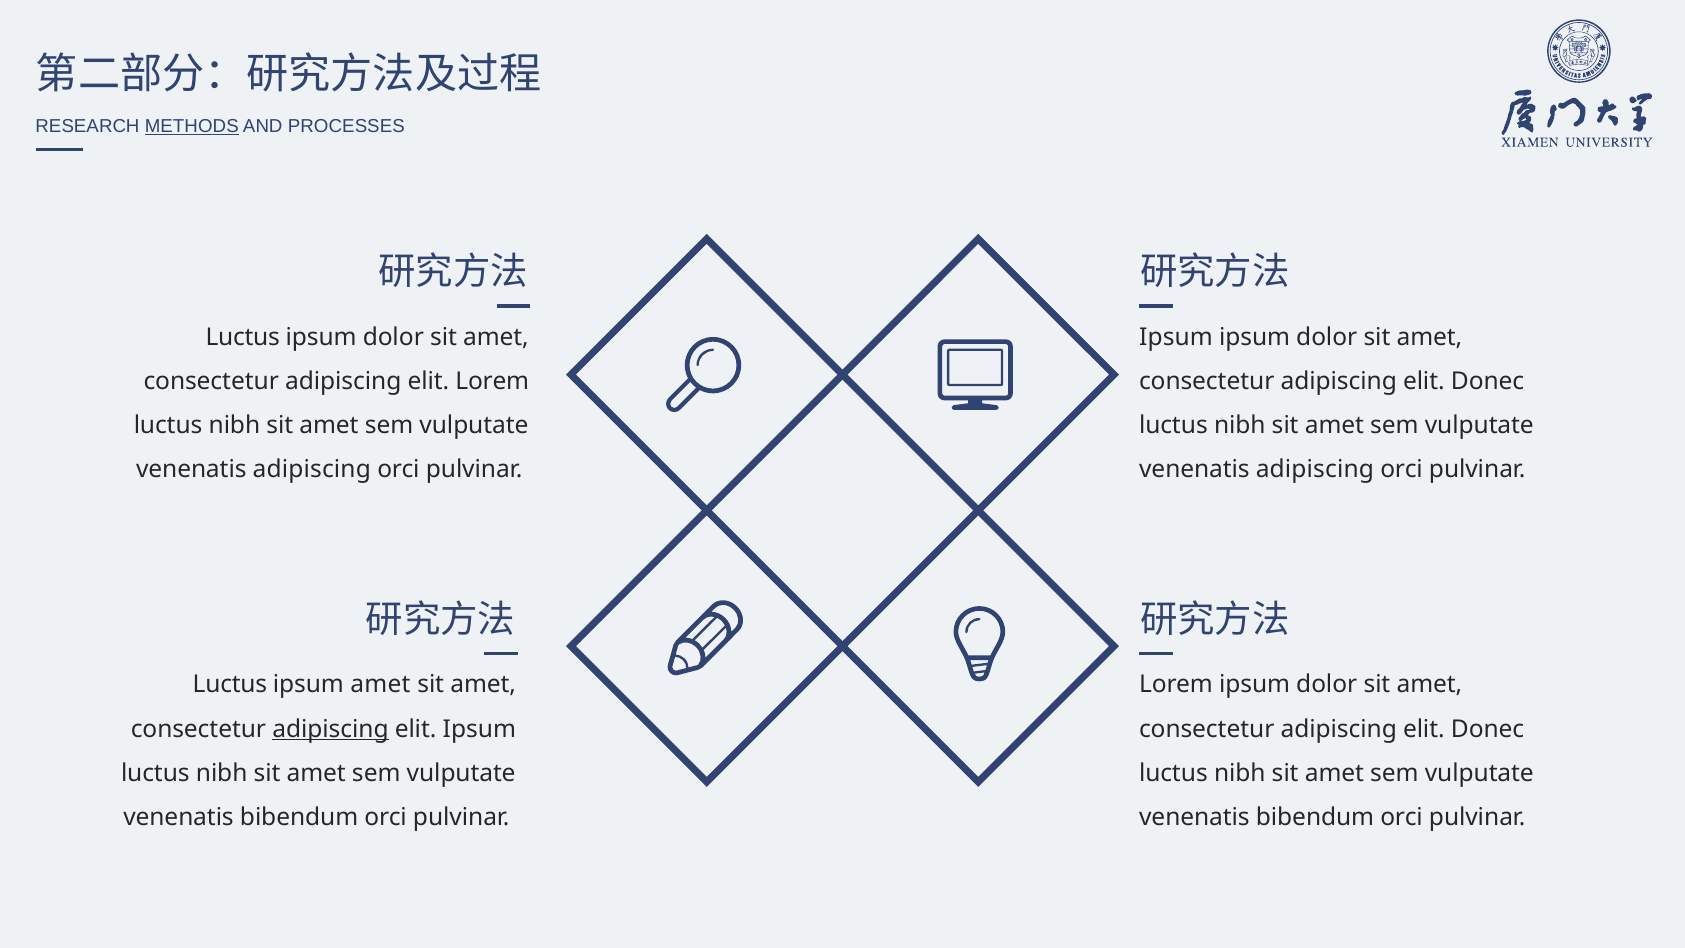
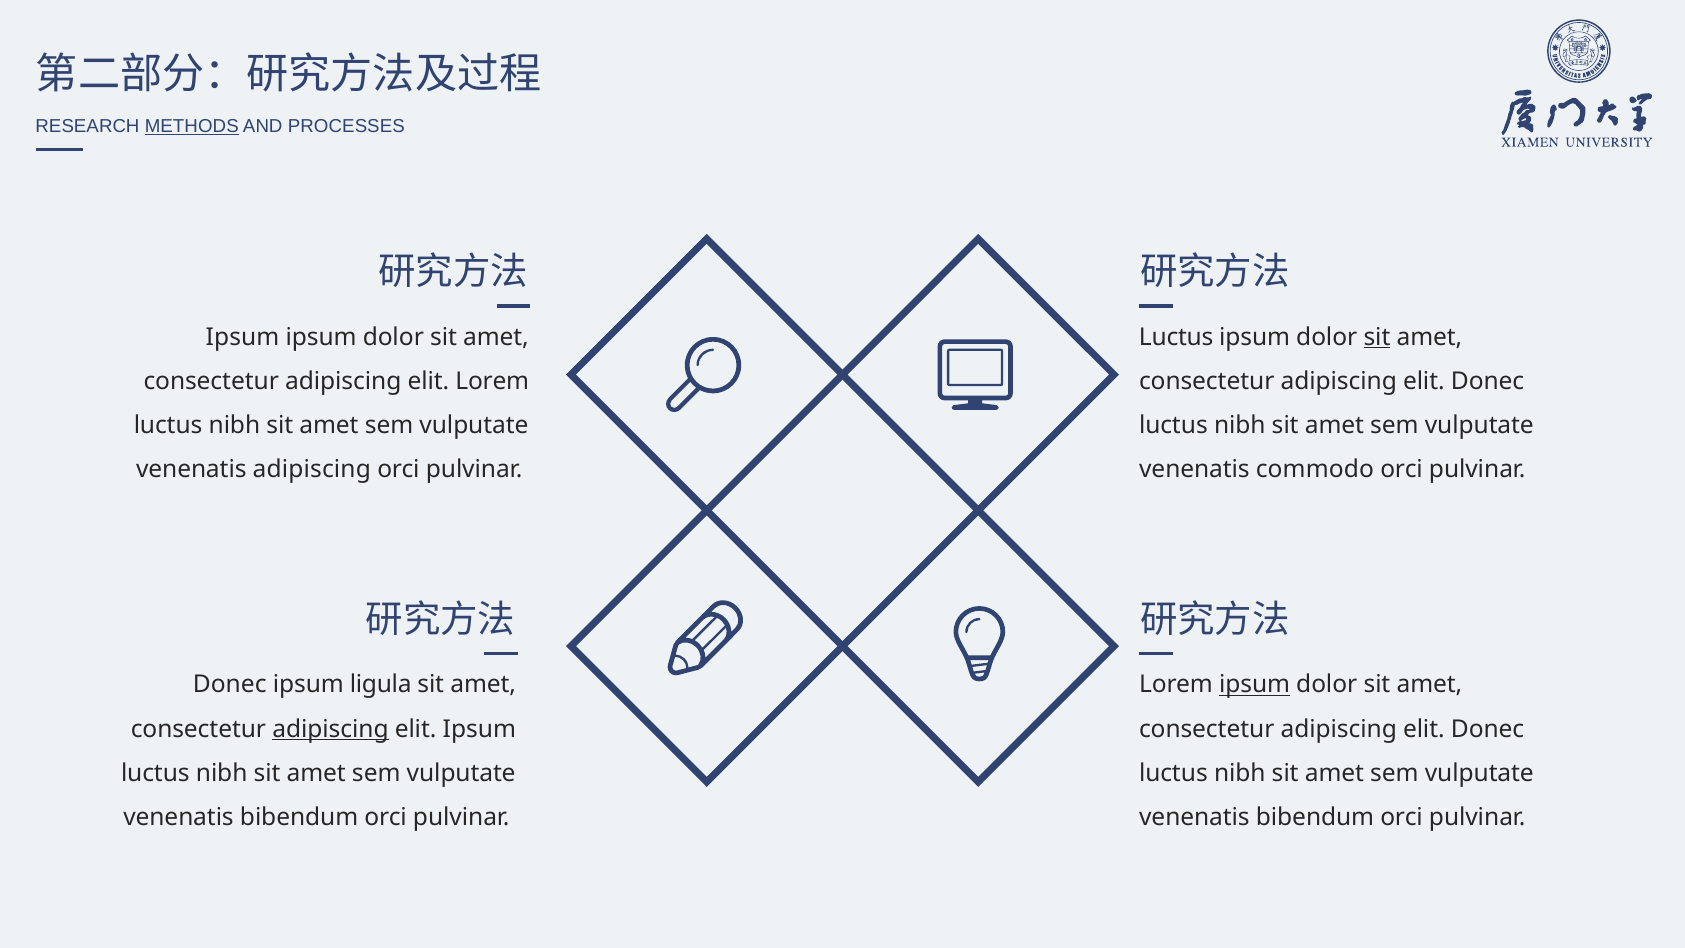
Luctus at (243, 337): Luctus -> Ipsum
Ipsum at (1176, 337): Ipsum -> Luctus
sit at (1377, 337) underline: none -> present
adipiscing at (1315, 470): adipiscing -> commodo
Luctus at (230, 685): Luctus -> Donec
ipsum amet: amet -> ligula
ipsum at (1255, 685) underline: none -> present
